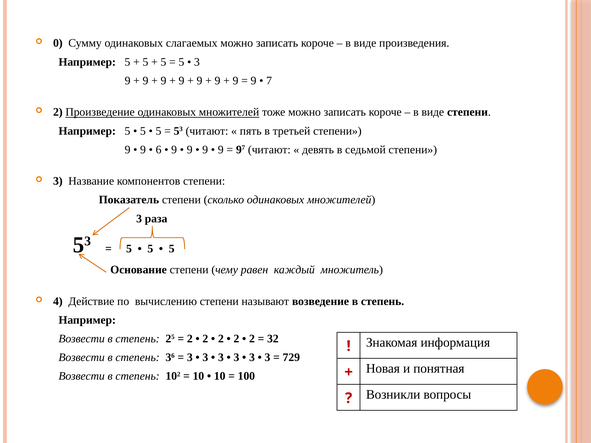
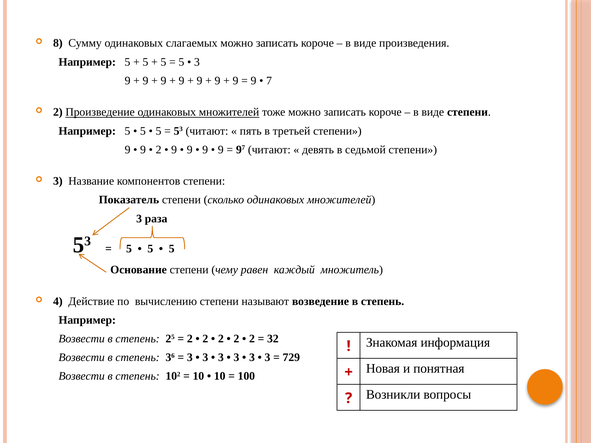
0: 0 -> 8
6 at (159, 150): 6 -> 2
